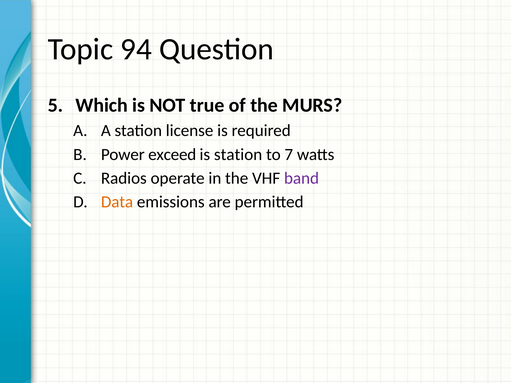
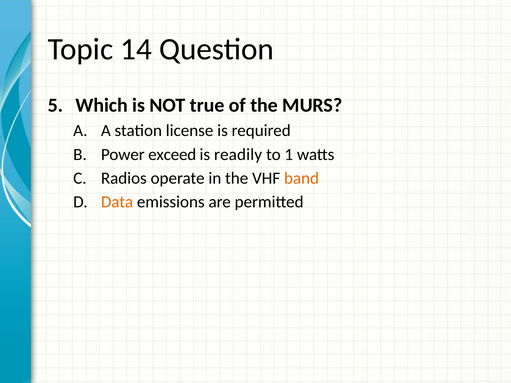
94: 94 -> 14
is station: station -> readily
7: 7 -> 1
band colour: purple -> orange
